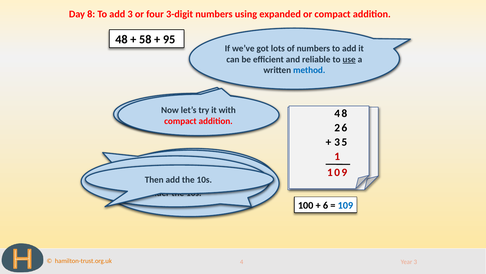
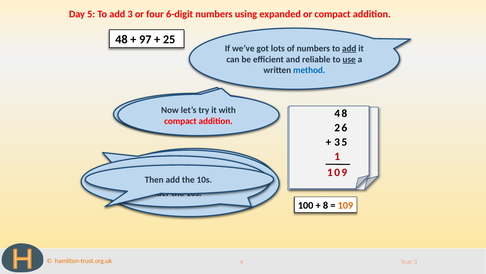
Day 8: 8 -> 5
3-digit: 3-digit -> 6-digit
58: 58 -> 97
95: 95 -> 25
add at (349, 48) underline: none -> present
6 at (326, 205): 6 -> 8
109 colour: blue -> orange
